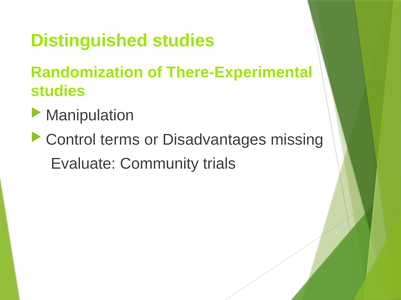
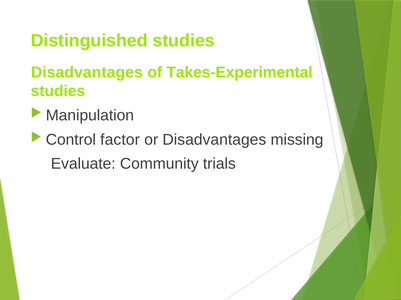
Randomization at (87, 73): Randomization -> Disadvantages
There-Experimental: There-Experimental -> Takes-Experimental
terms: terms -> factor
